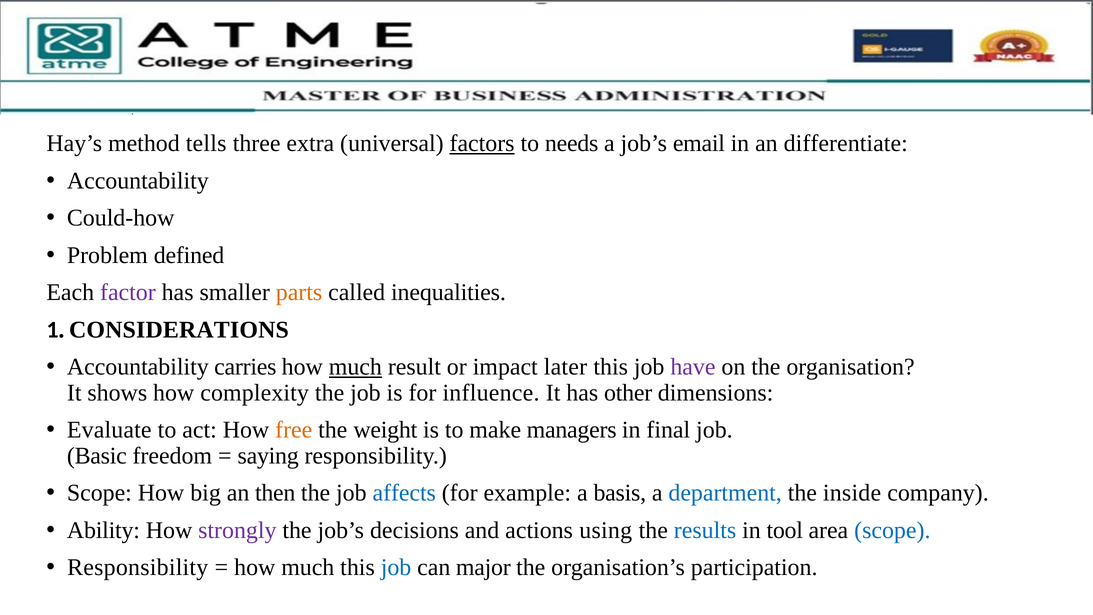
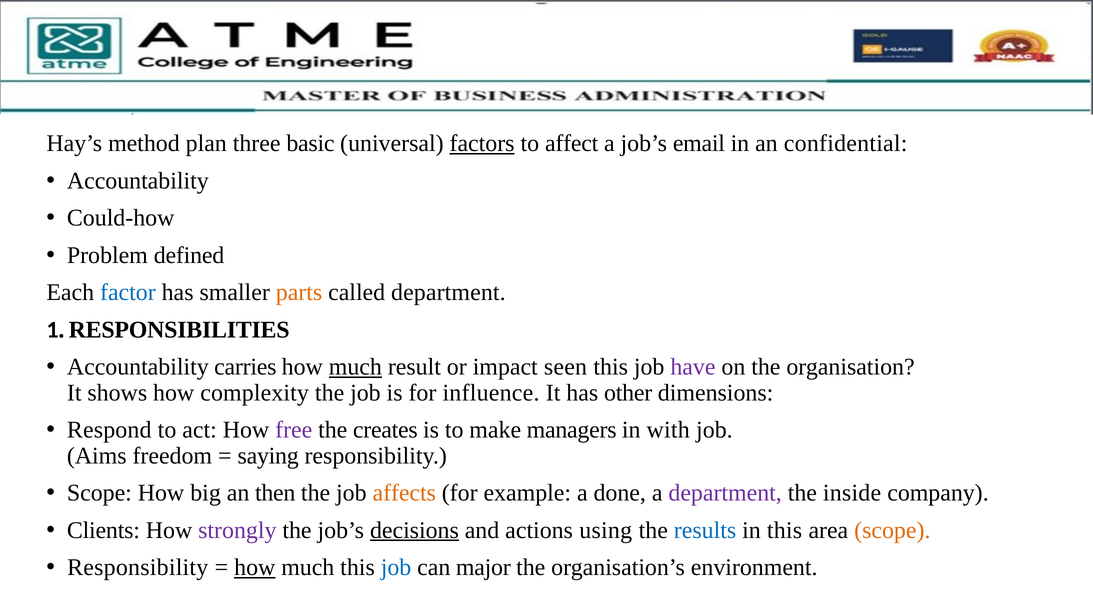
tells: tells -> plan
extra: extra -> basic
needs: needs -> affect
differentiate: differentiate -> confidential
factor colour: purple -> blue
called inequalities: inequalities -> department
CONSIDERATIONS: CONSIDERATIONS -> RESPONSIBILITIES
later: later -> seen
Evaluate: Evaluate -> Respond
free colour: orange -> purple
weight: weight -> creates
final: final -> with
Basic: Basic -> Aims
affects colour: blue -> orange
basis: basis -> done
department at (725, 493) colour: blue -> purple
Ability: Ability -> Clients
decisions underline: none -> present
in tool: tool -> this
scope at (892, 530) colour: blue -> orange
how at (255, 567) underline: none -> present
participation: participation -> environment
